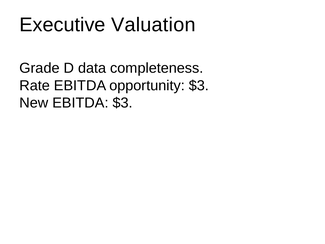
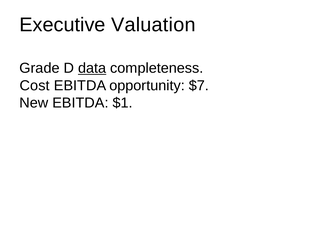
data underline: none -> present
Rate: Rate -> Cost
opportunity $3: $3 -> $7
EBITDA $3: $3 -> $1
